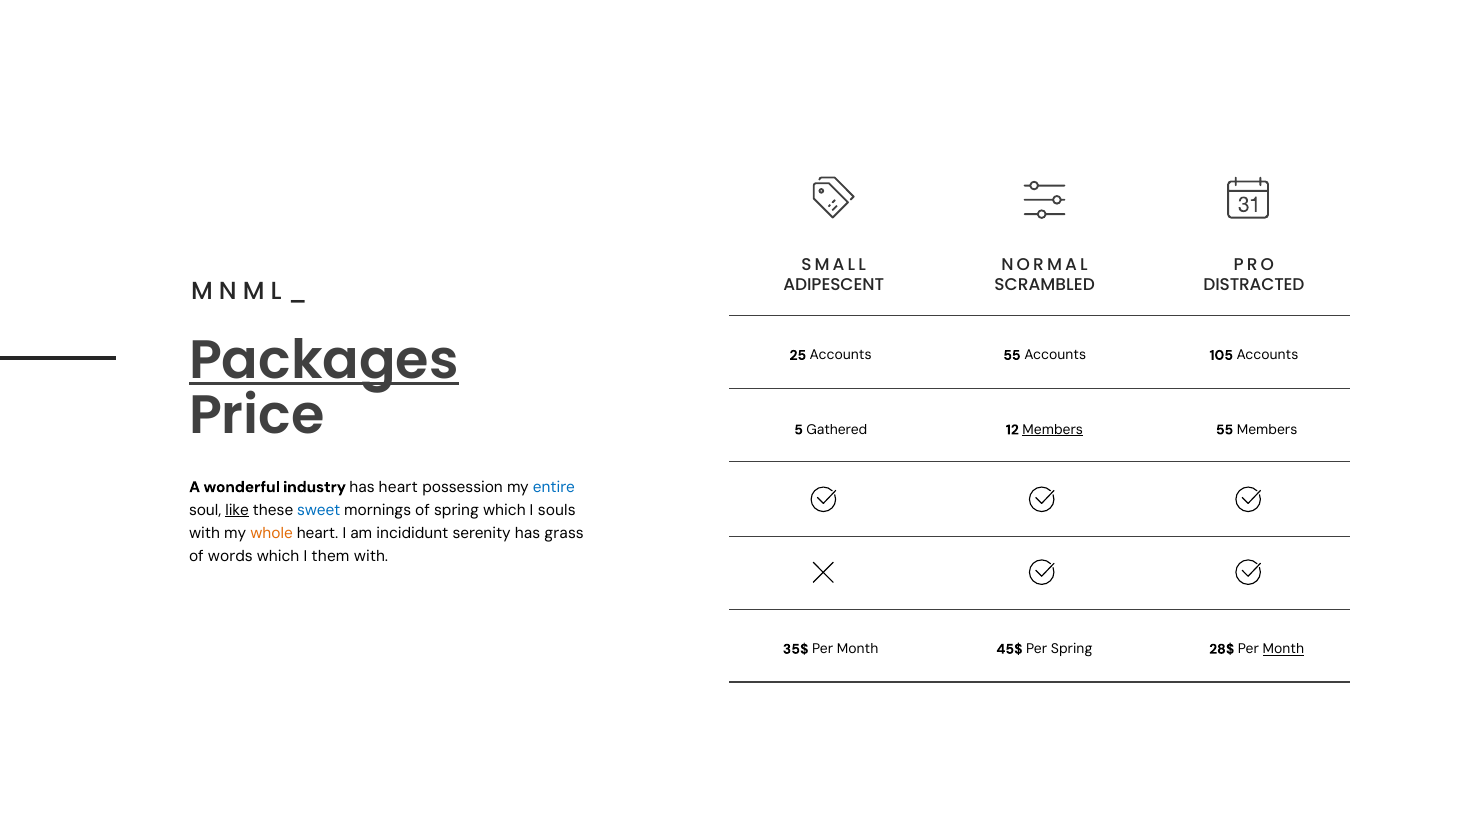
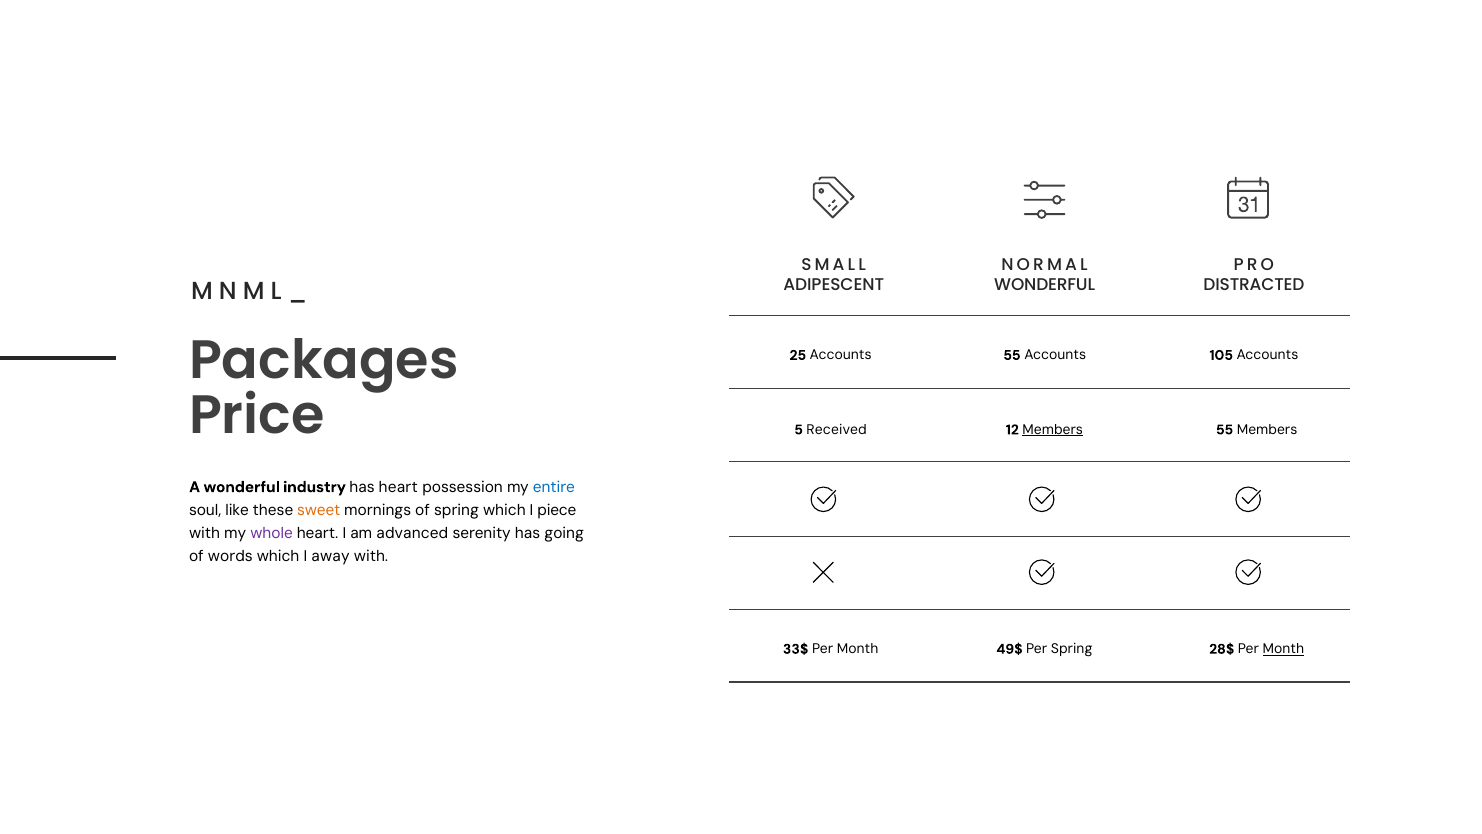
SCRAMBLED at (1045, 285): SCRAMBLED -> WONDERFUL
Packages underline: present -> none
Gathered: Gathered -> Received
like underline: present -> none
sweet colour: blue -> orange
souls: souls -> piece
whole colour: orange -> purple
incididunt: incididunt -> advanced
grass: grass -> going
them: them -> away
35$: 35$ -> 33$
45$: 45$ -> 49$
